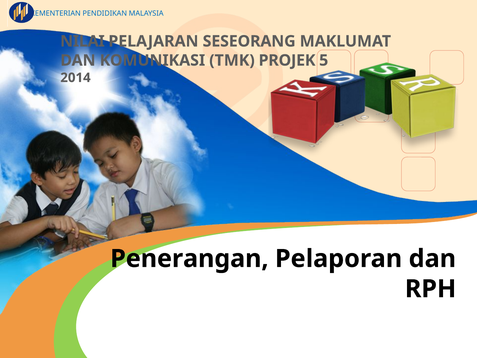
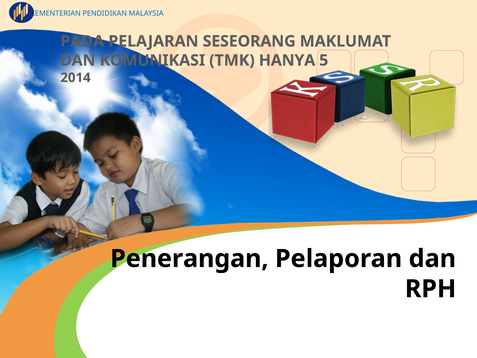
NILAI: NILAI -> PADA
PROJEK: PROJEK -> HANYA
